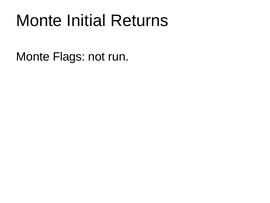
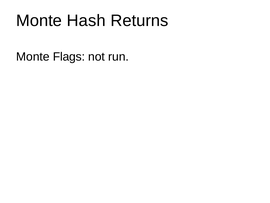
Initial: Initial -> Hash
